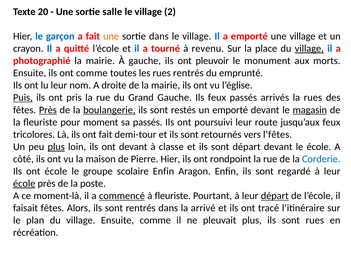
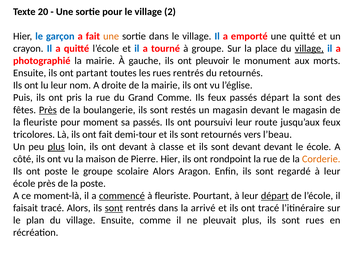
sortie salle: salle -> pour
une village: village -> quitté
à revenu: revenu -> groupe
ont comme: comme -> partant
du emprunté: emprunté -> retournés
Puis underline: present -> none
Grand Gauche: Gauche -> Comme
passés arrivés: arrivés -> départ
la rues: rues -> sont
boulangerie underline: present -> none
un emporté: emporté -> magasin
magasin at (310, 110) underline: present -> none
l’fêtes: l’fêtes -> l’beau
sont départ: départ -> devant
Corderie colour: blue -> orange
ont école: école -> poste
scolaire Enfin: Enfin -> Alors
école at (24, 184) underline: present -> none
faisait fêtes: fêtes -> tracé
sont at (114, 208) underline: none -> present
